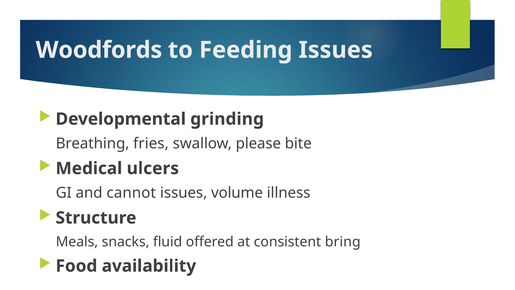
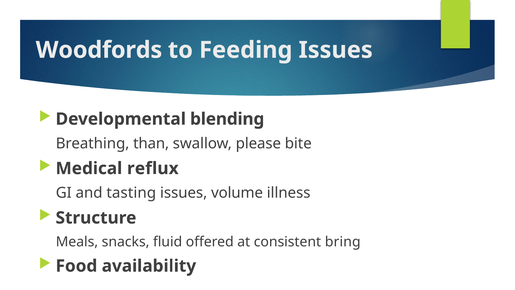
grinding: grinding -> blending
fries: fries -> than
ulcers: ulcers -> reflux
cannot: cannot -> tasting
